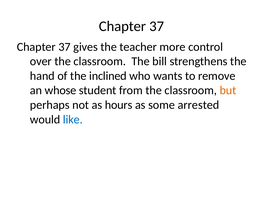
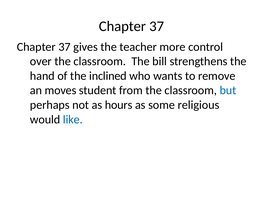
whose: whose -> moves
but colour: orange -> blue
arrested: arrested -> religious
